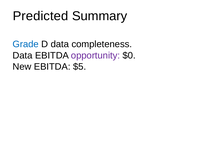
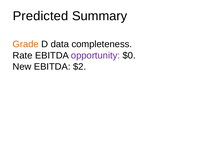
Grade colour: blue -> orange
Data at (23, 56): Data -> Rate
$5: $5 -> $2
